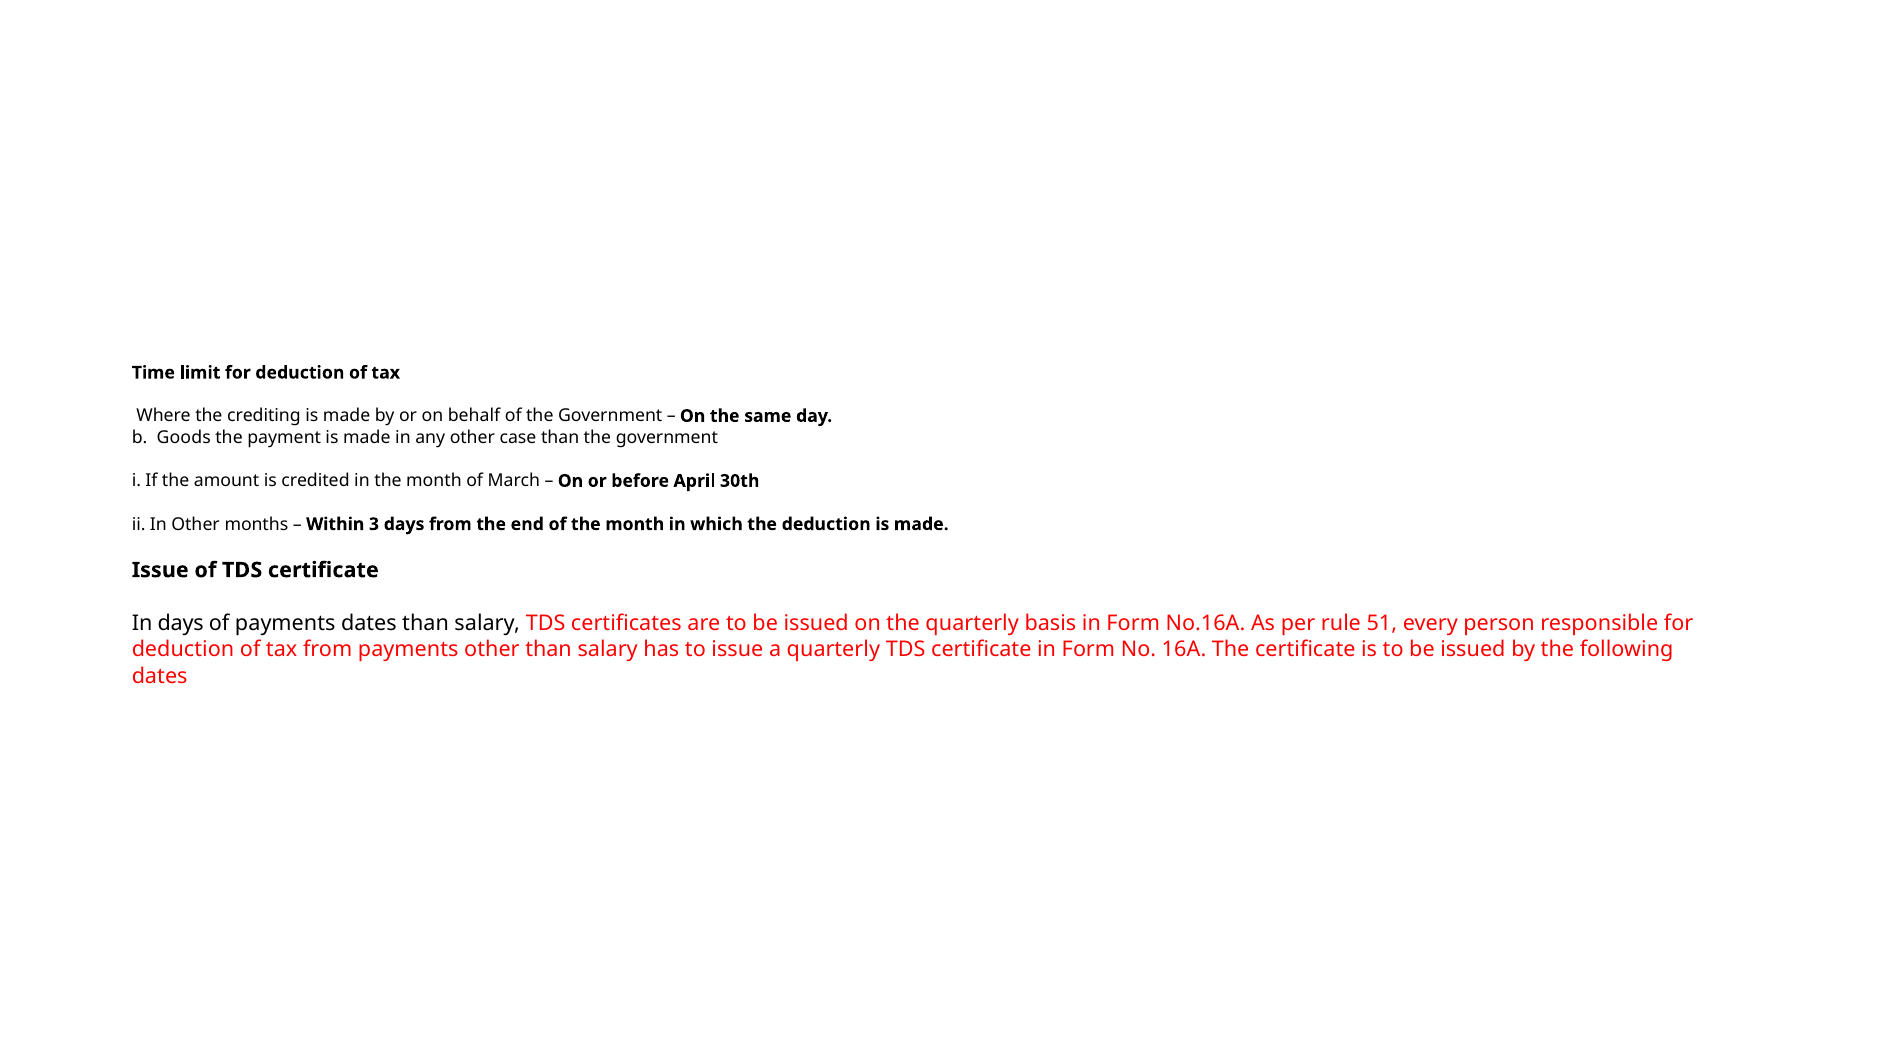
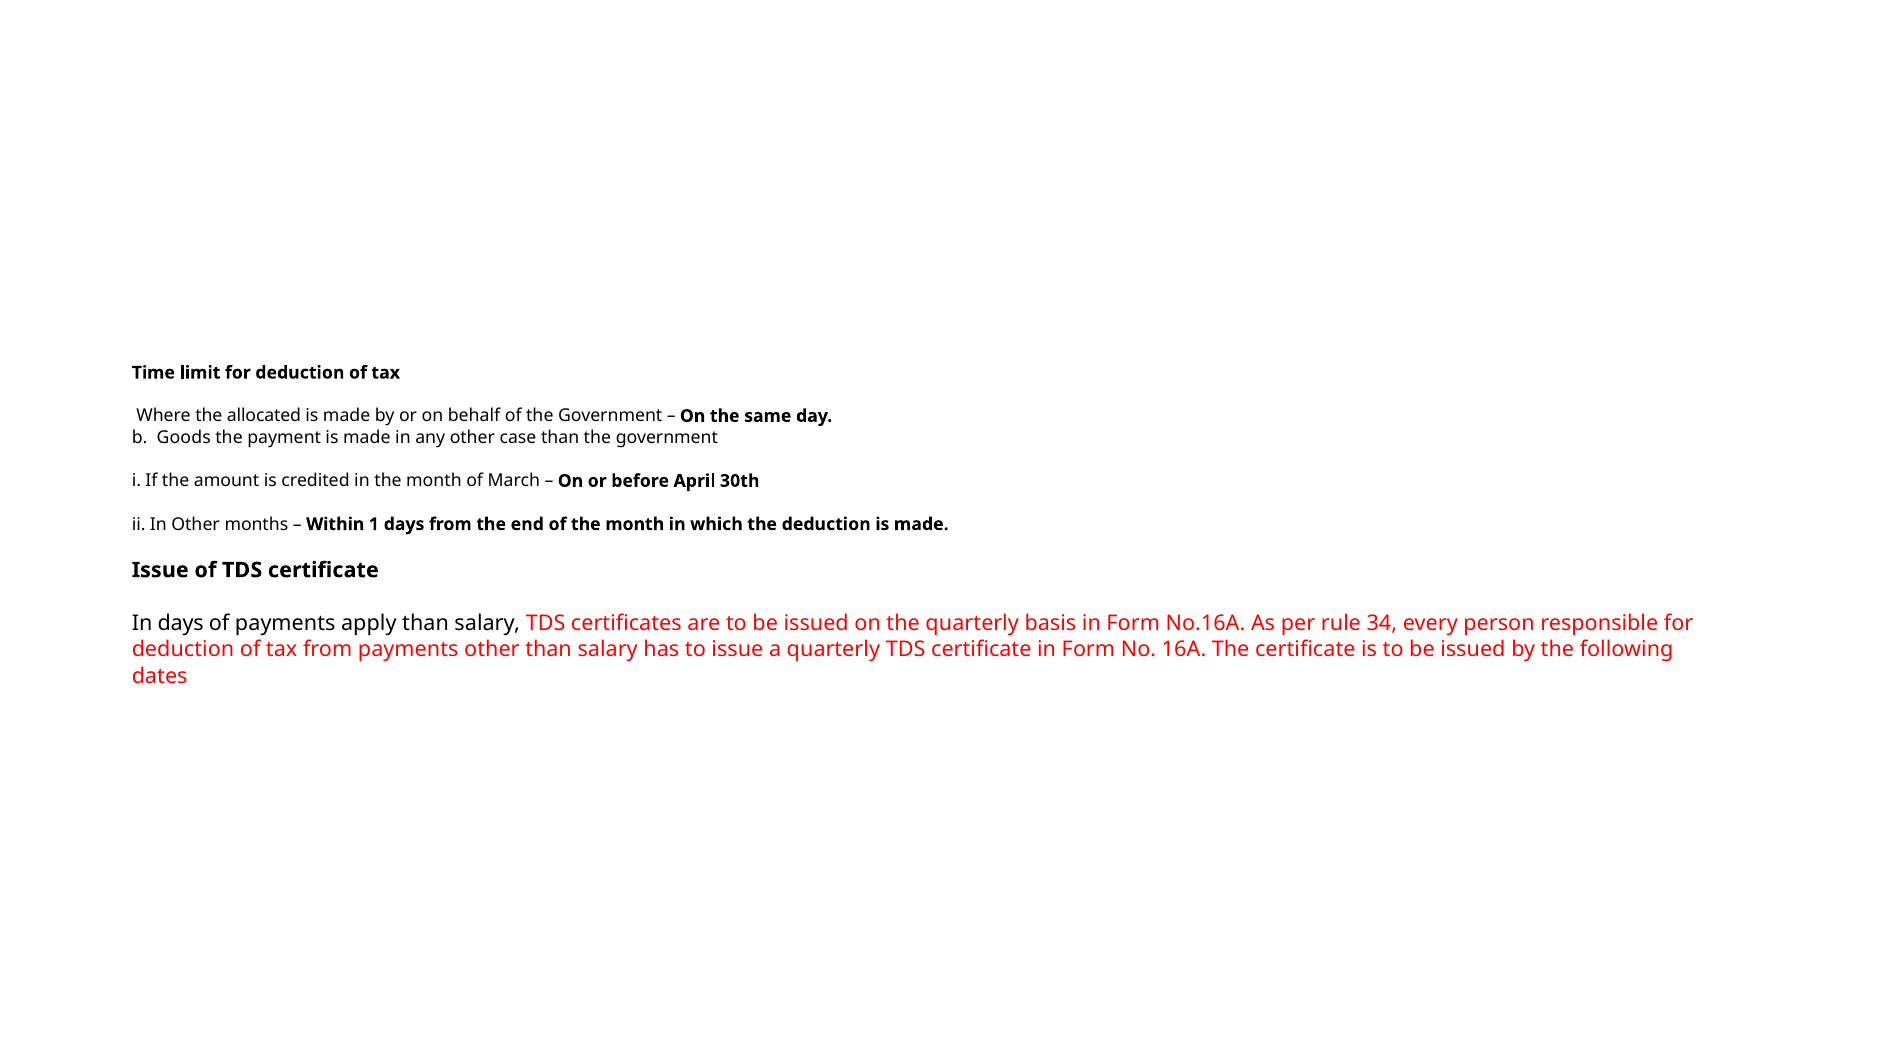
crediting: crediting -> allocated
3: 3 -> 1
payments dates: dates -> apply
51: 51 -> 34
